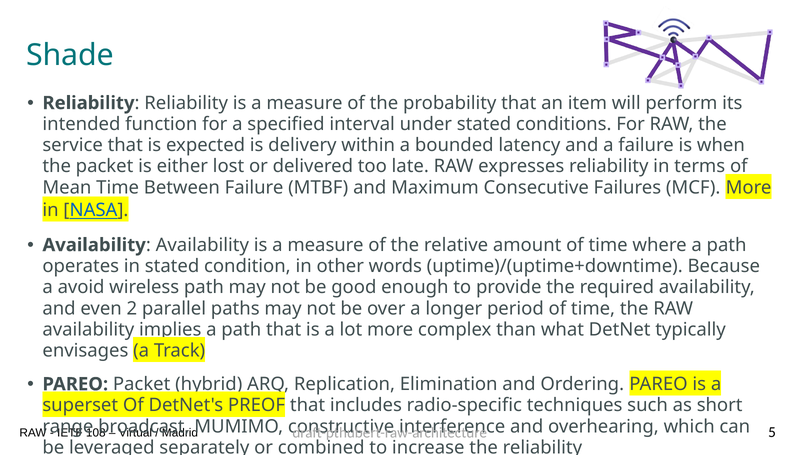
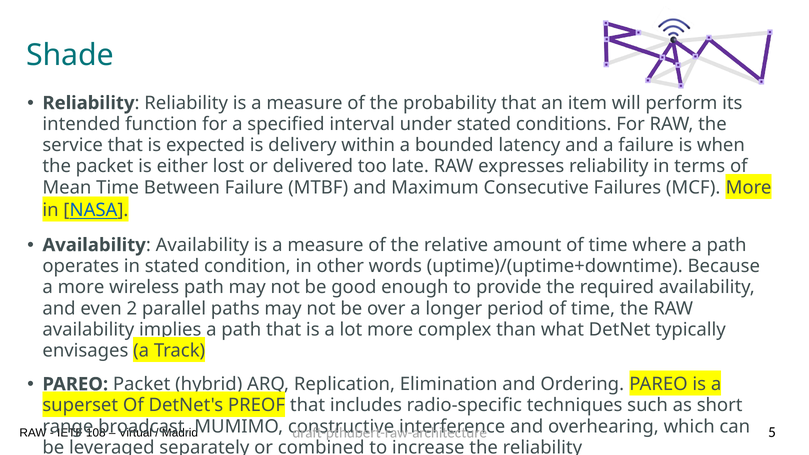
a avoid: avoid -> more
